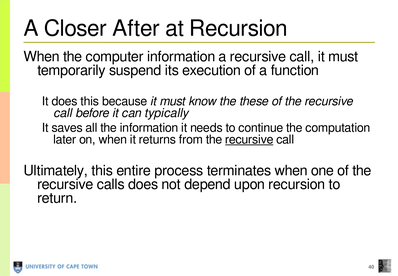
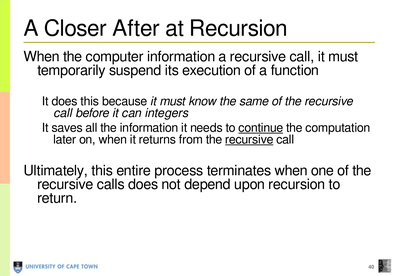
these: these -> same
typically: typically -> integers
continue underline: none -> present
